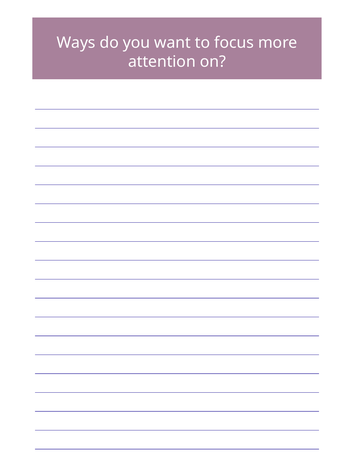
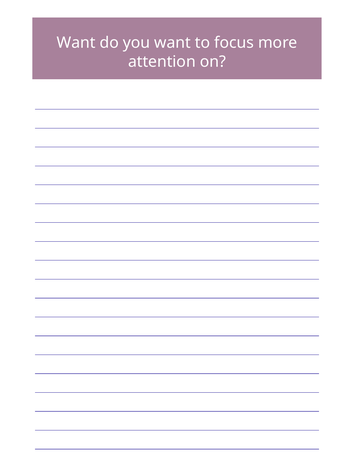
Ways at (76, 43): Ways -> Want
